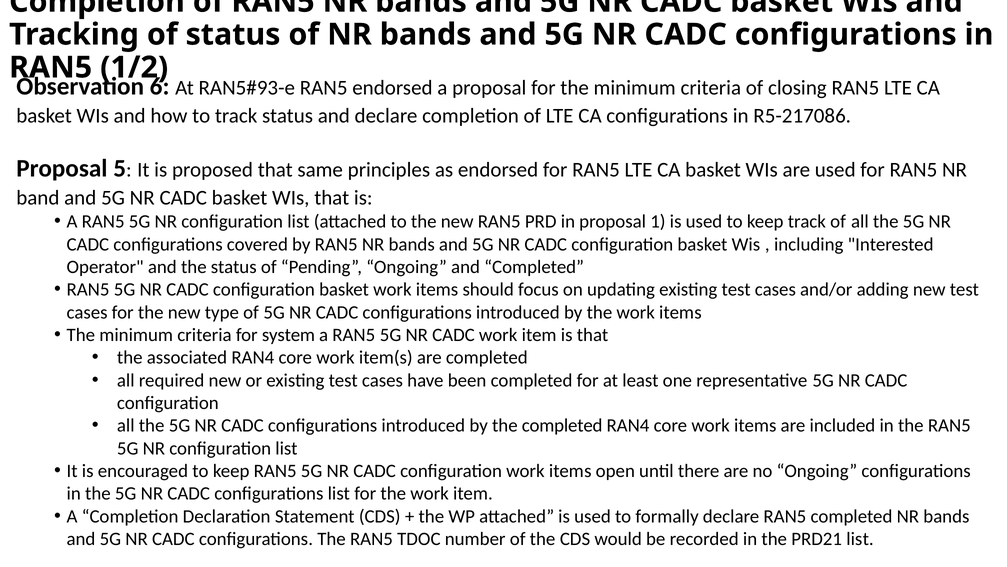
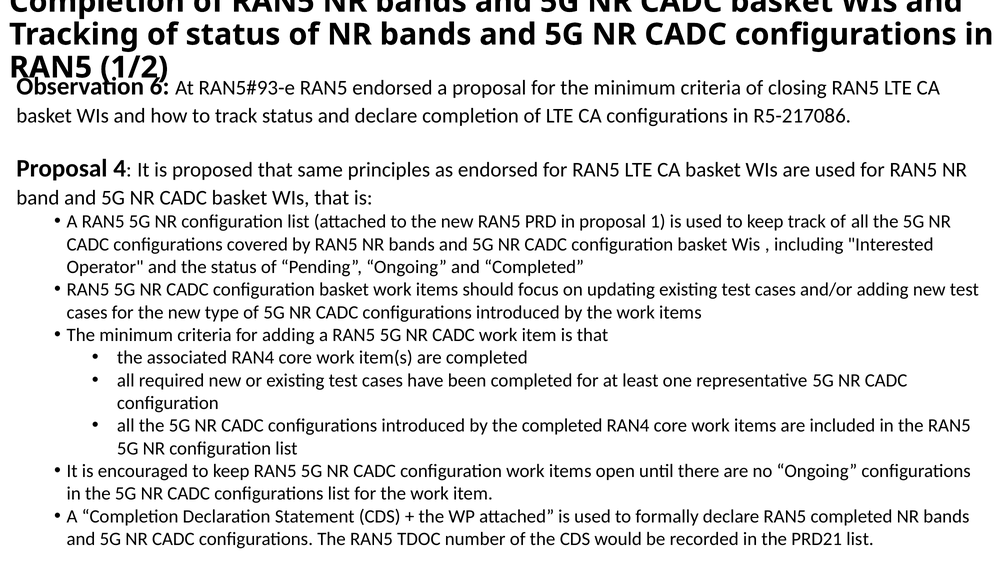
5: 5 -> 4
for system: system -> adding
